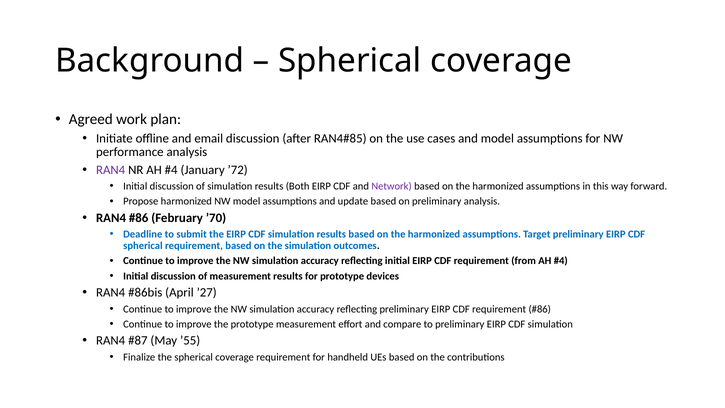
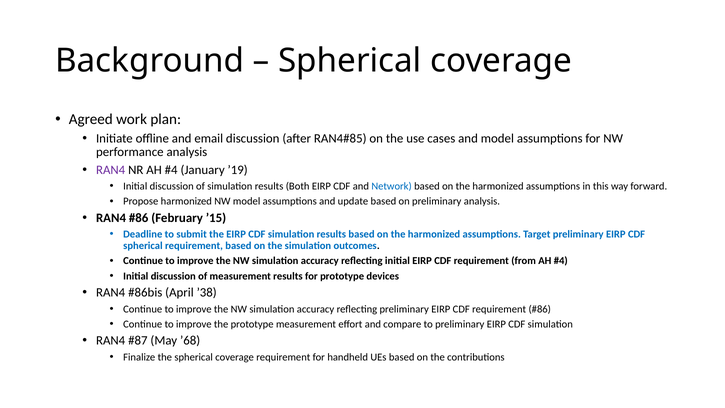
’72: ’72 -> ’19
Network colour: purple -> blue
’70: ’70 -> ’15
’27: ’27 -> ’38
’55: ’55 -> ’68
